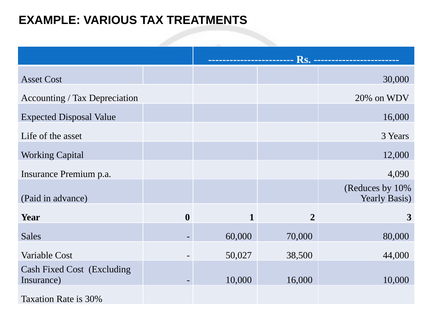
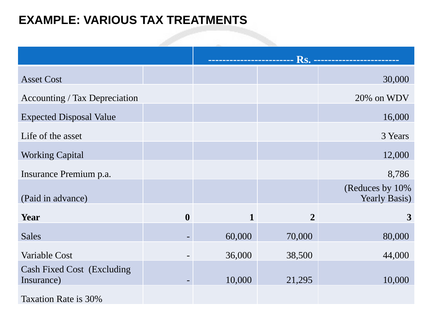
4,090: 4,090 -> 8,786
50,027: 50,027 -> 36,000
10,000 16,000: 16,000 -> 21,295
